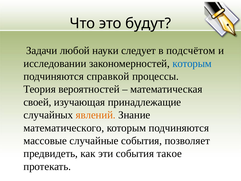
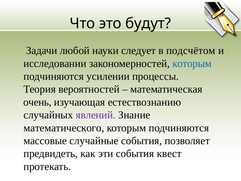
справкой: справкой -> усилении
своей: своей -> очень
принадлежащие: принадлежащие -> естествознанию
явлений colour: orange -> purple
такое: такое -> квест
